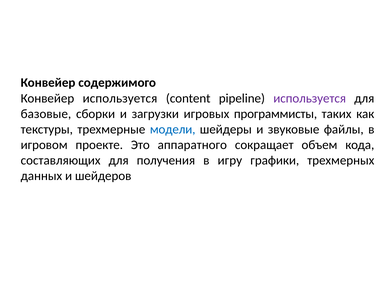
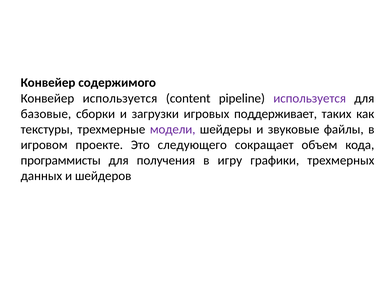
программисты: программисты -> поддерживает
модели colour: blue -> purple
аппаратного: аппаратного -> следующего
составляющих: составляющих -> программисты
